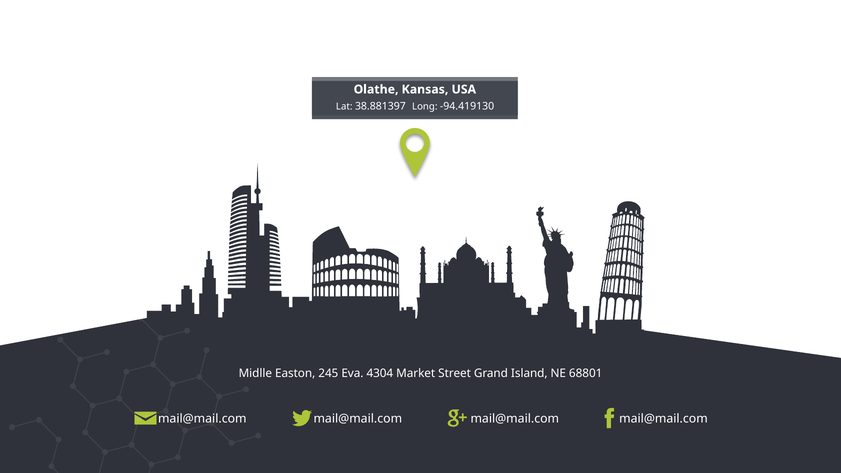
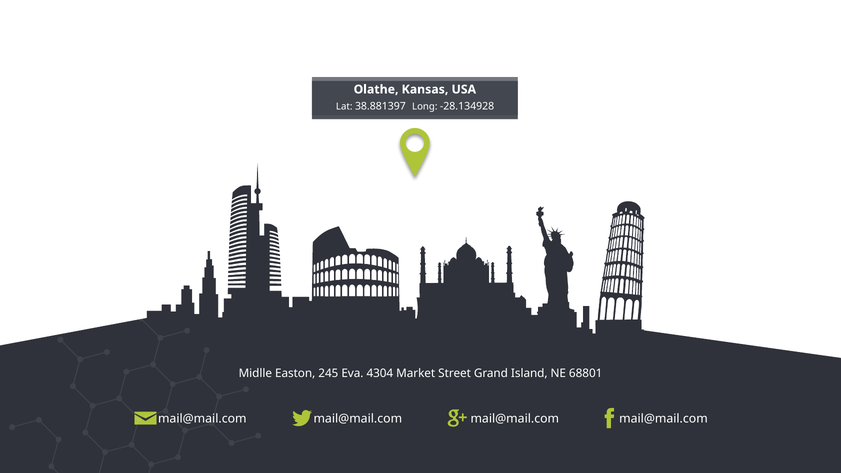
-94.419130: -94.419130 -> -28.134928
